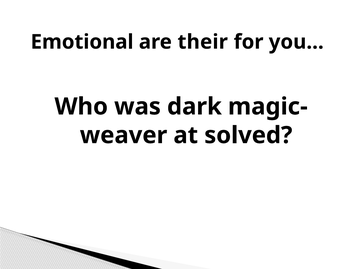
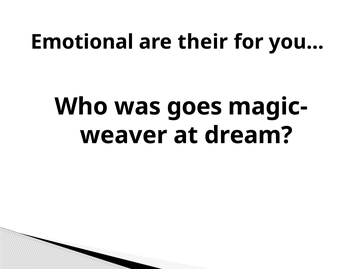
dark: dark -> goes
solved: solved -> dream
